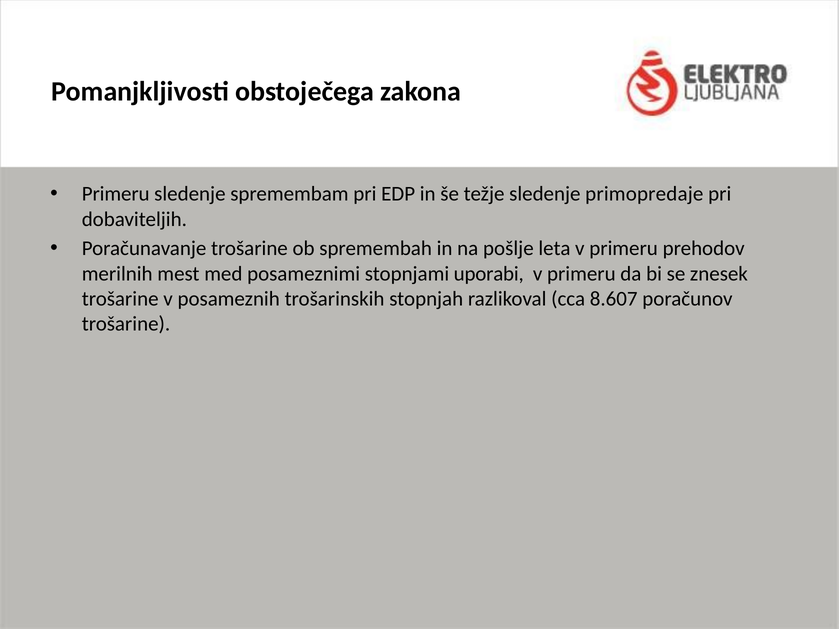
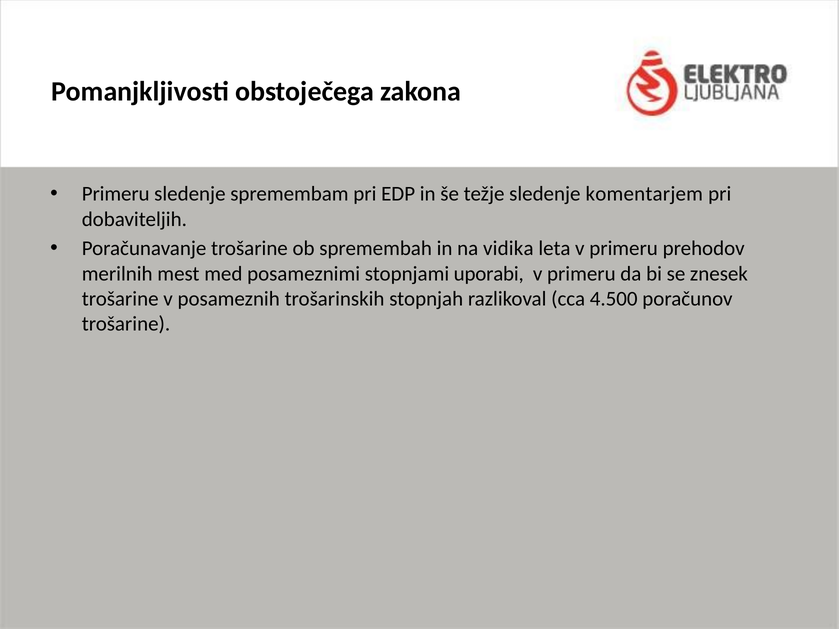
primopredaje: primopredaje -> komentarjem
pošlje: pošlje -> vidika
8.607: 8.607 -> 4.500
